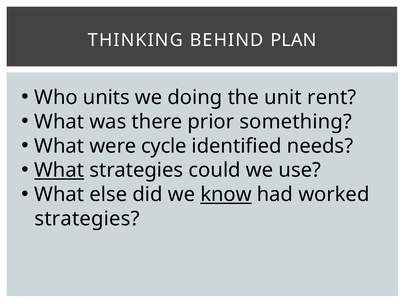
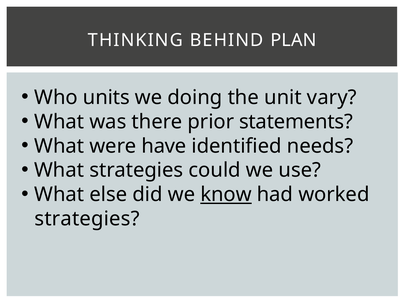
rent: rent -> vary
something: something -> statements
cycle: cycle -> have
What at (59, 170) underline: present -> none
